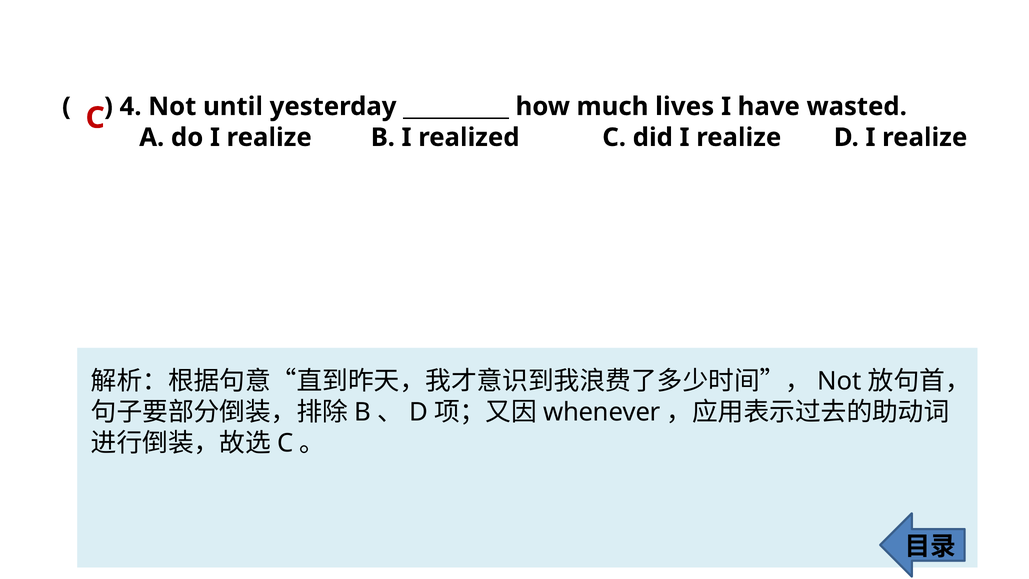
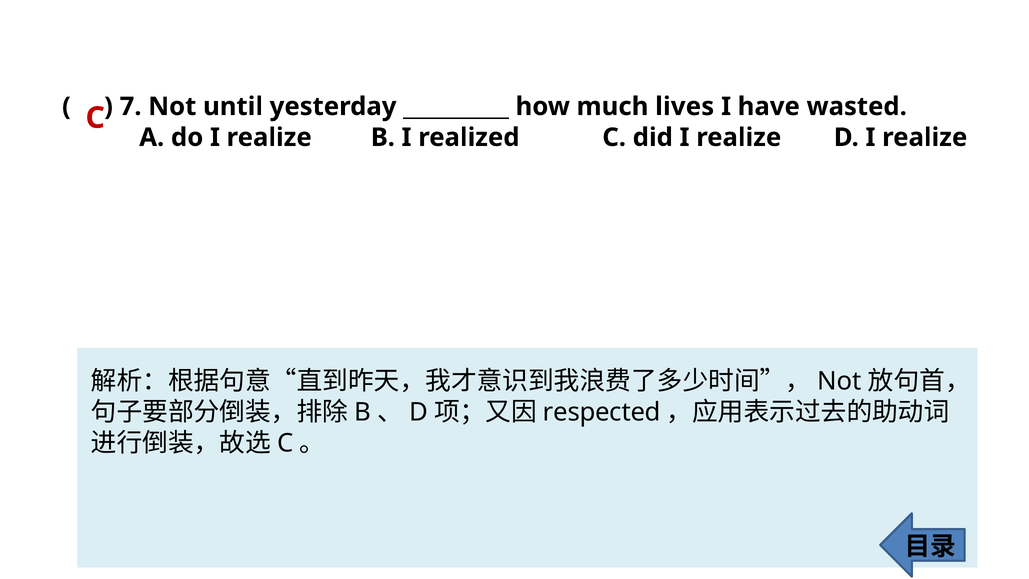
4: 4 -> 7
whenever: whenever -> respected
